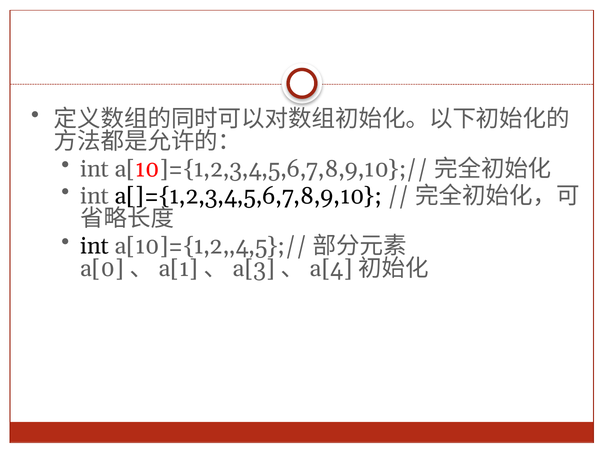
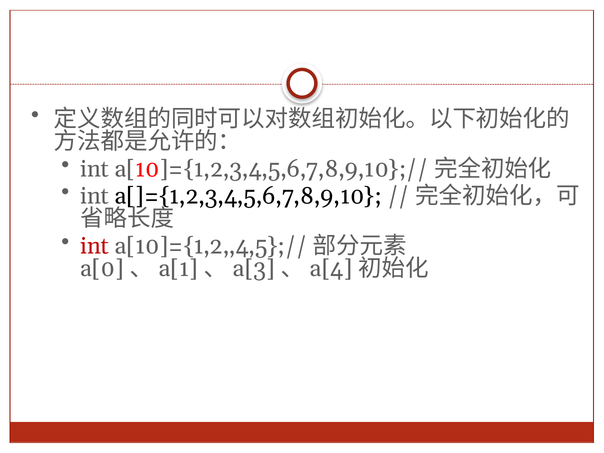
int at (95, 246) colour: black -> red
